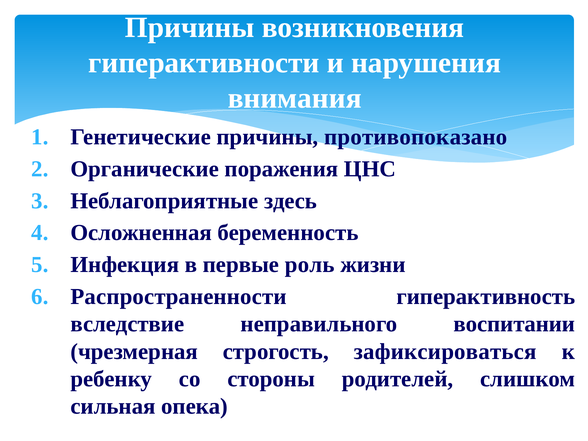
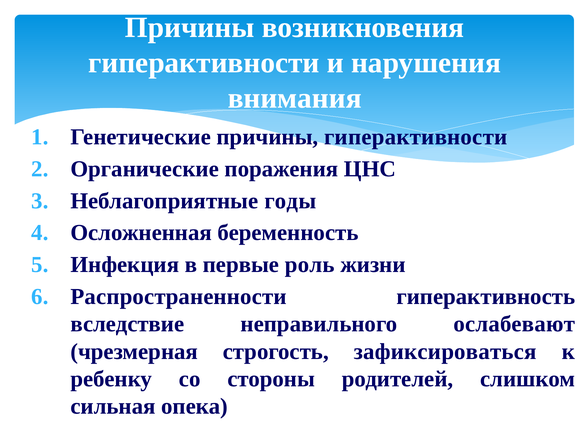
причины противопоказано: противопоказано -> гиперактивности
здесь: здесь -> годы
воспитании: воспитании -> ослабевают
